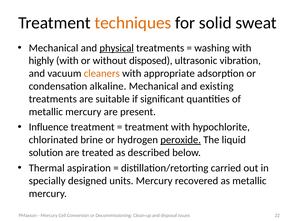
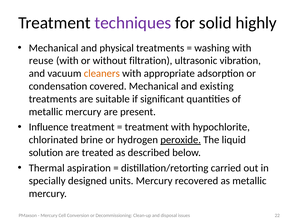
techniques colour: orange -> purple
sweat: sweat -> highly
physical underline: present -> none
highly: highly -> reuse
disposed: disposed -> filtration
alkaline: alkaline -> covered
